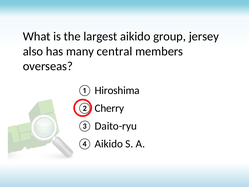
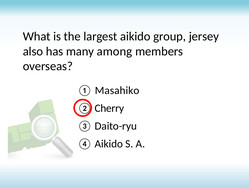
central: central -> among
Hiroshima: Hiroshima -> Masahiko
